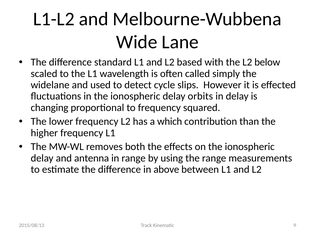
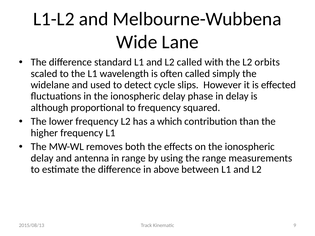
L2 based: based -> called
below: below -> orbits
orbits: orbits -> phase
changing: changing -> although
